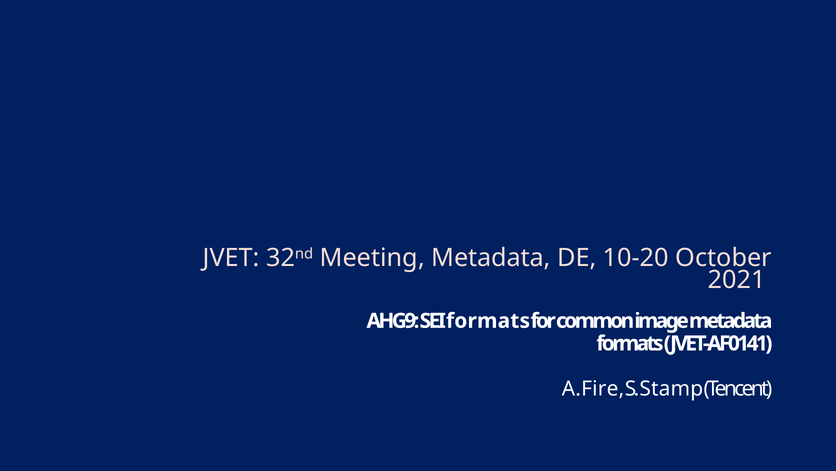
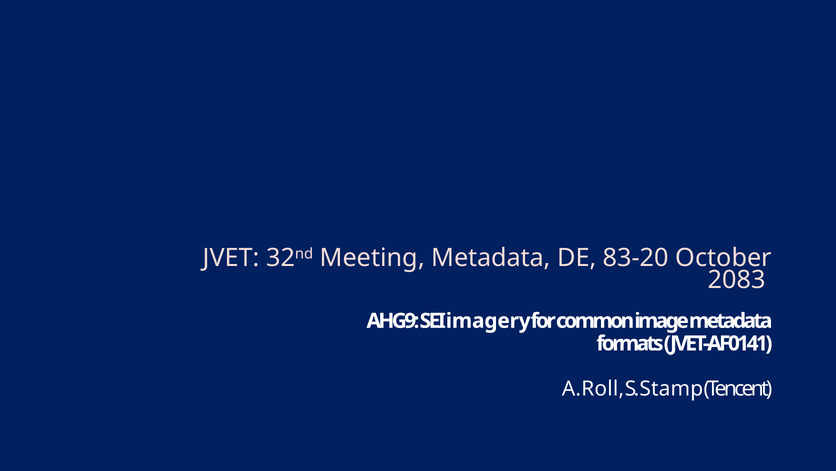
10-20: 10-20 -> 83-20
2021: 2021 -> 2083
SEI formats: formats -> imagery
A.Fire: A.Fire -> A.Roll
